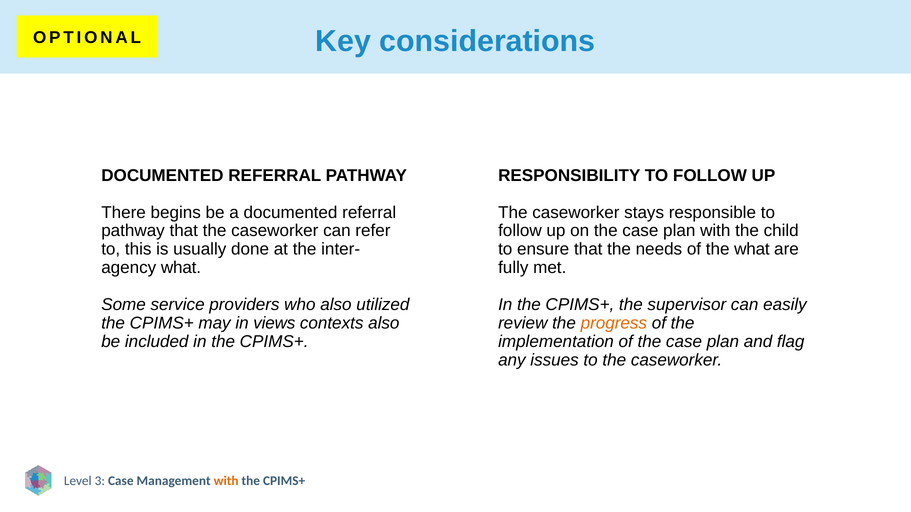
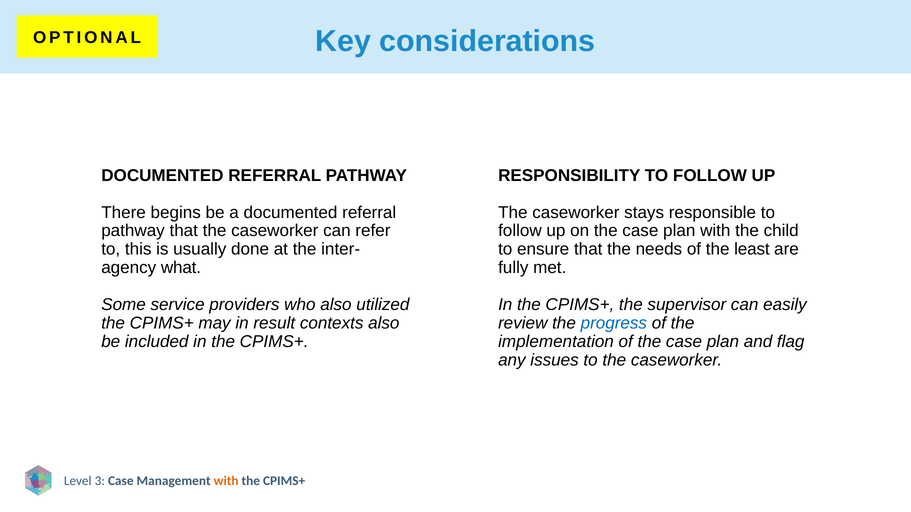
the what: what -> least
views: views -> result
progress colour: orange -> blue
